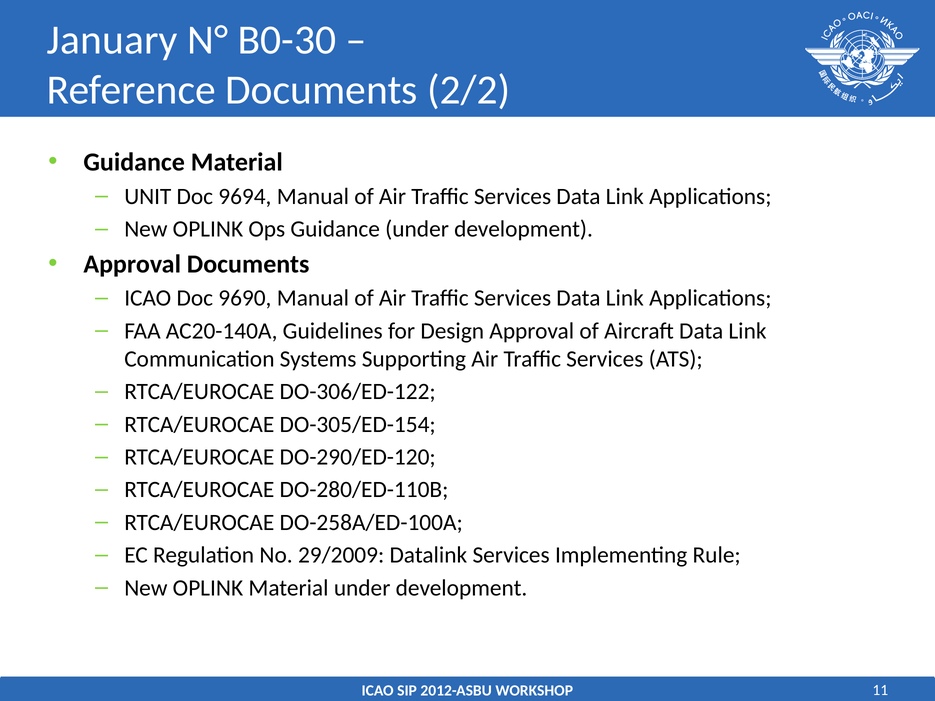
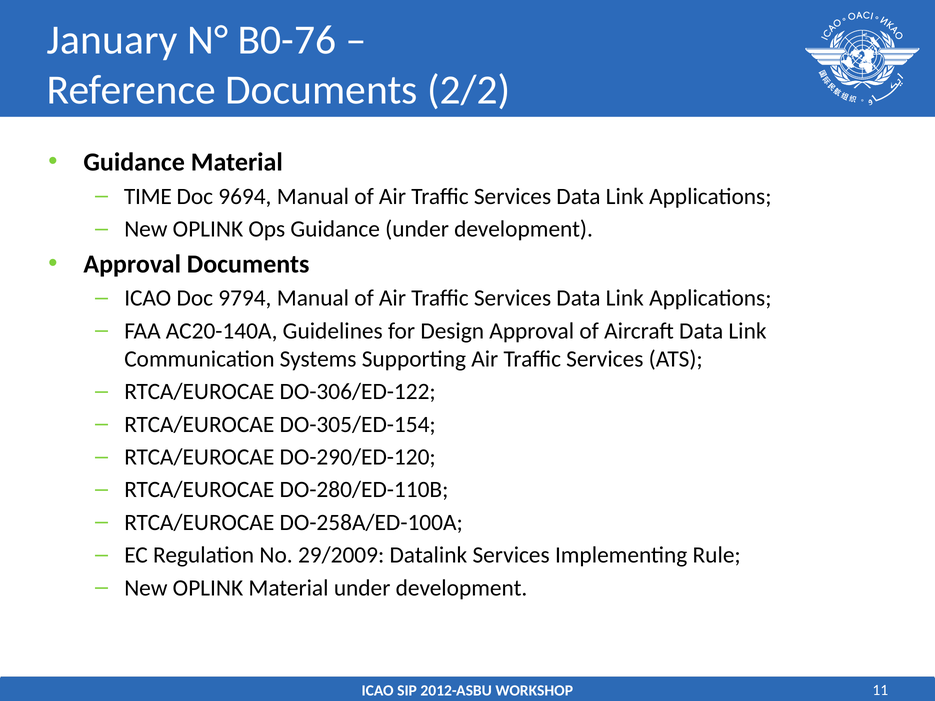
B0-30: B0-30 -> B0-76
UNIT: UNIT -> TIME
9690: 9690 -> 9794
